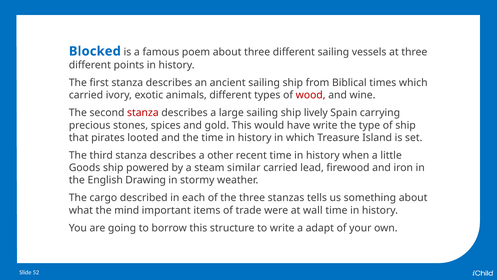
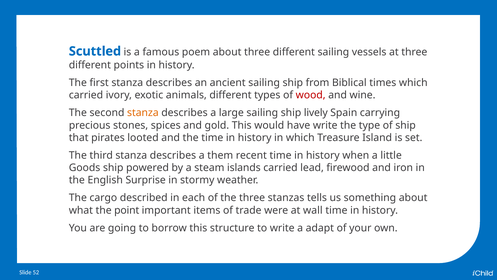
Blocked: Blocked -> Scuttled
stanza at (143, 113) colour: red -> orange
other: other -> them
similar: similar -> islands
Drawing: Drawing -> Surprise
mind: mind -> point
